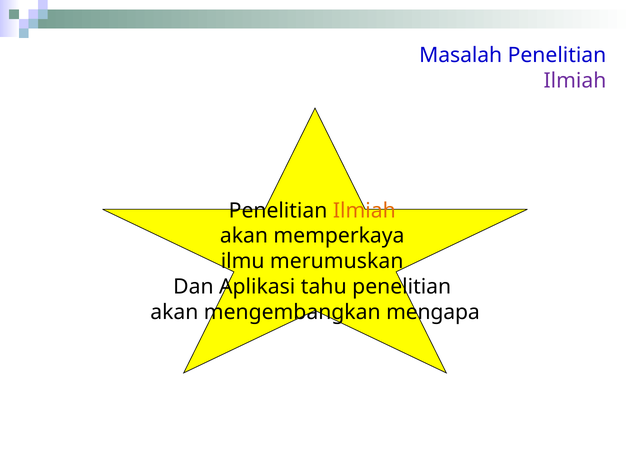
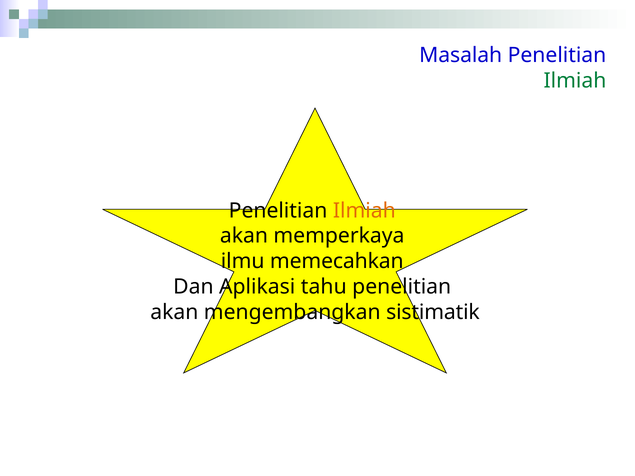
Ilmiah at (575, 81) colour: purple -> green
merumuskan: merumuskan -> memecahkan
mengapa: mengapa -> sistimatik
